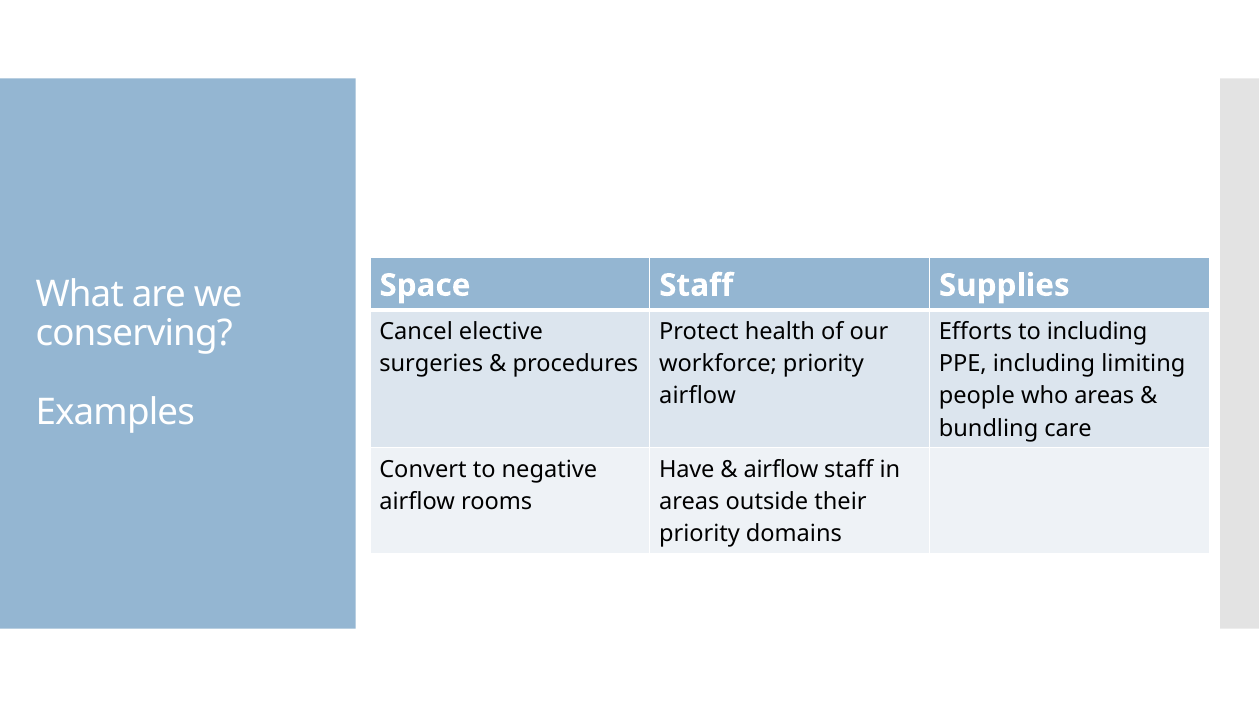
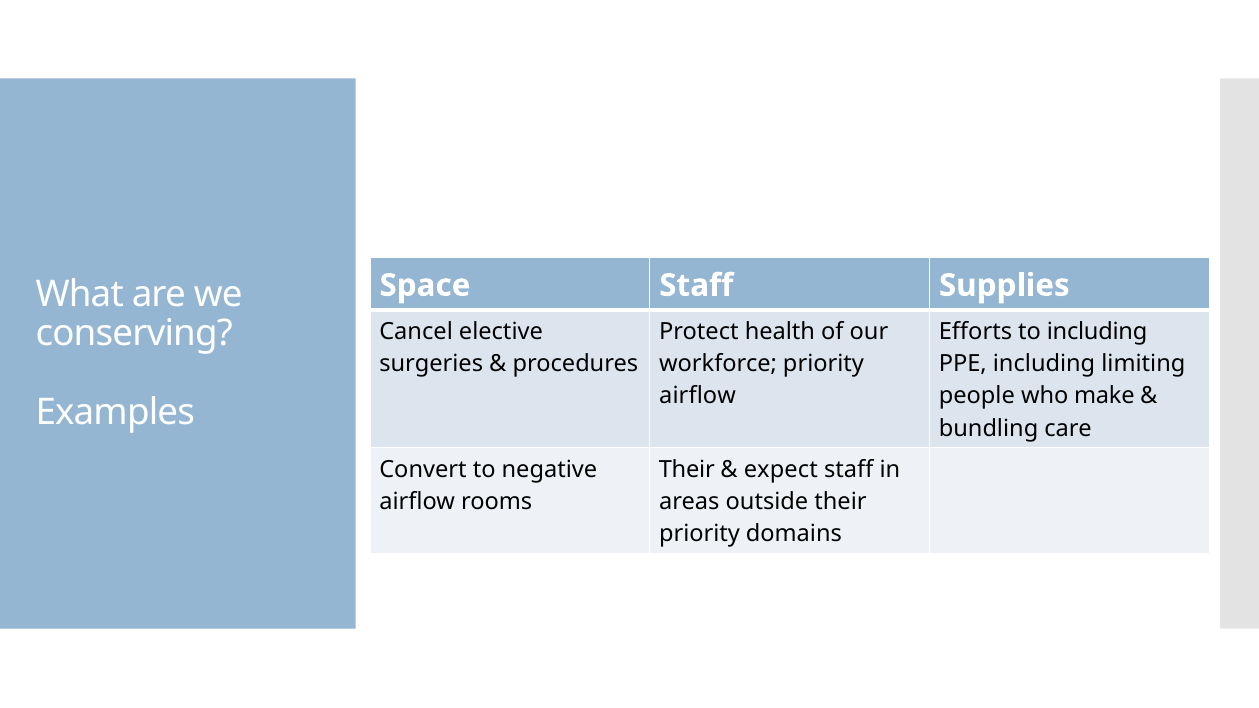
who areas: areas -> make
Have at (687, 470): Have -> Their
airflow at (781, 470): airflow -> expect
